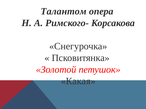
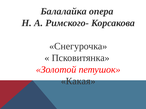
Талантом: Талантом -> Балалайка
